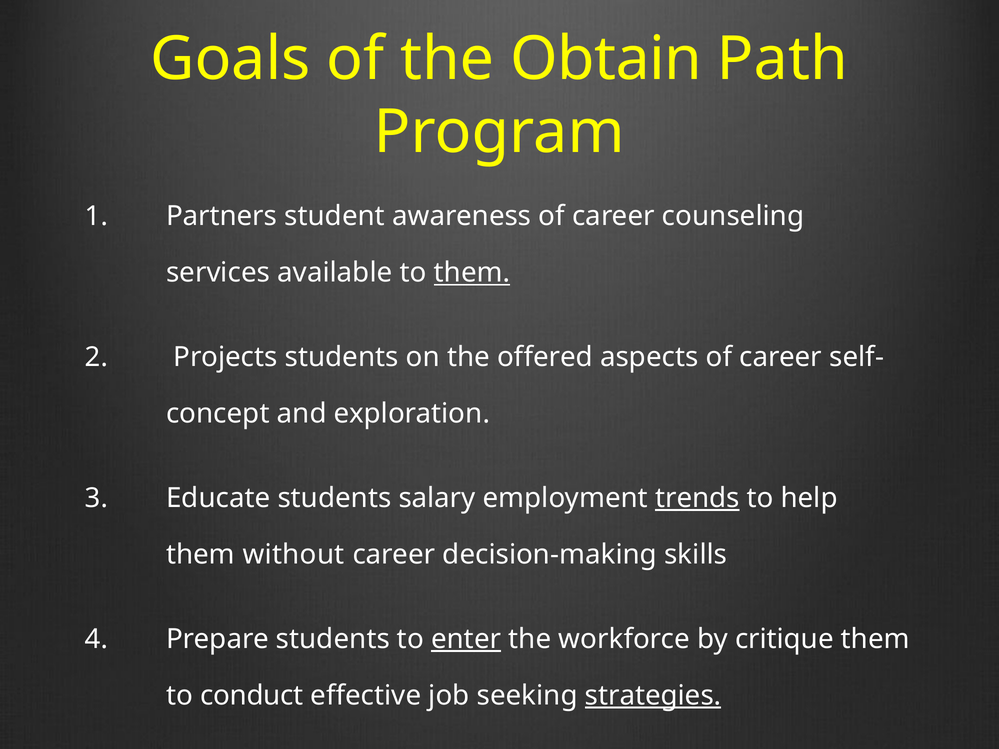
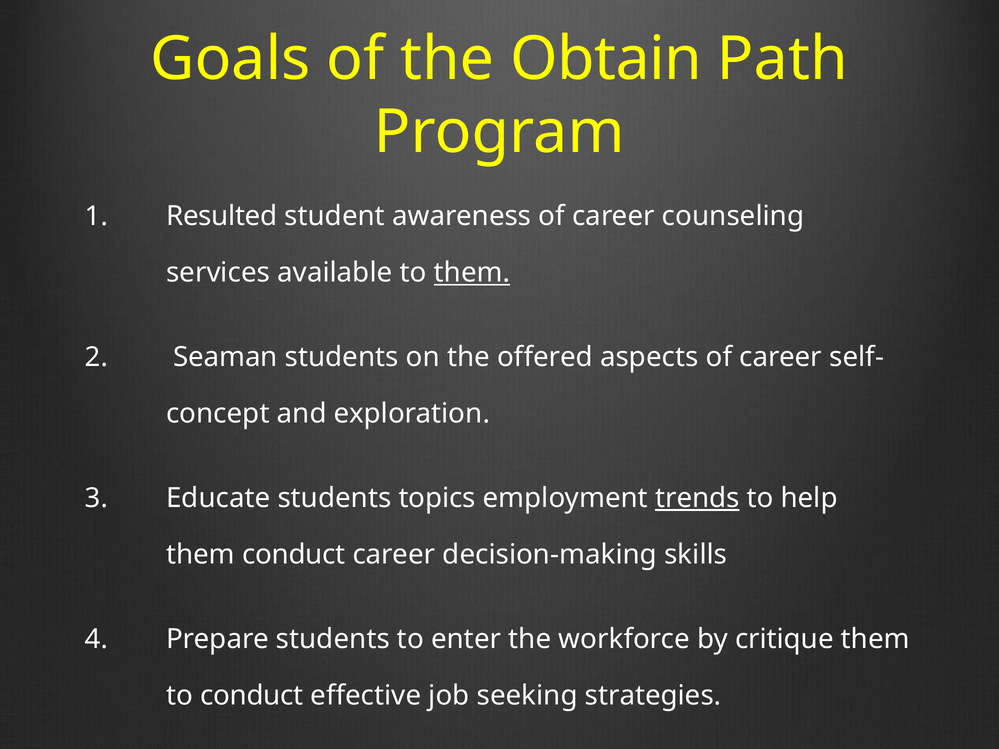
Partners: Partners -> Resulted
Projects: Projects -> Seaman
salary: salary -> topics
them without: without -> conduct
enter underline: present -> none
strategies underline: present -> none
